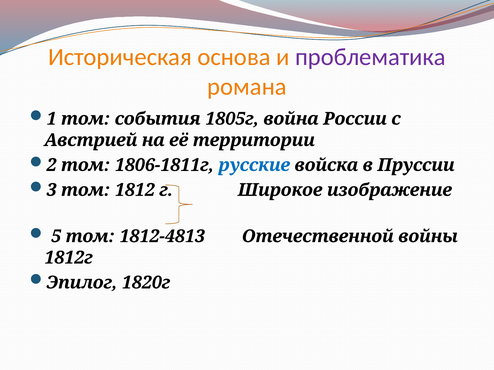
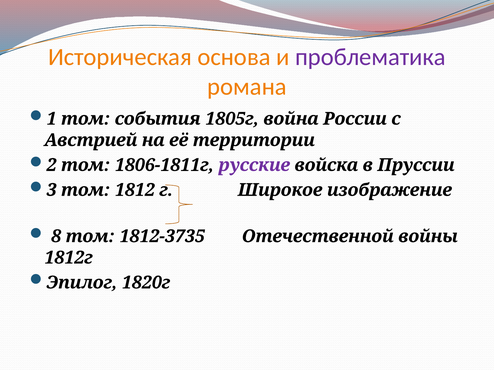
русские colour: blue -> purple
5: 5 -> 8
1812-4813: 1812-4813 -> 1812-3735
